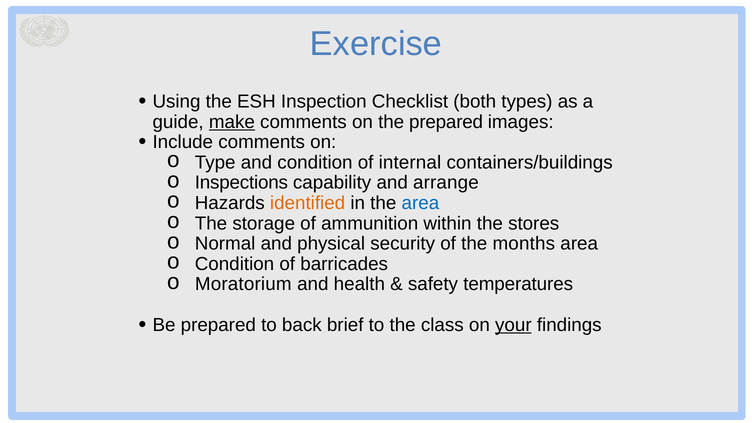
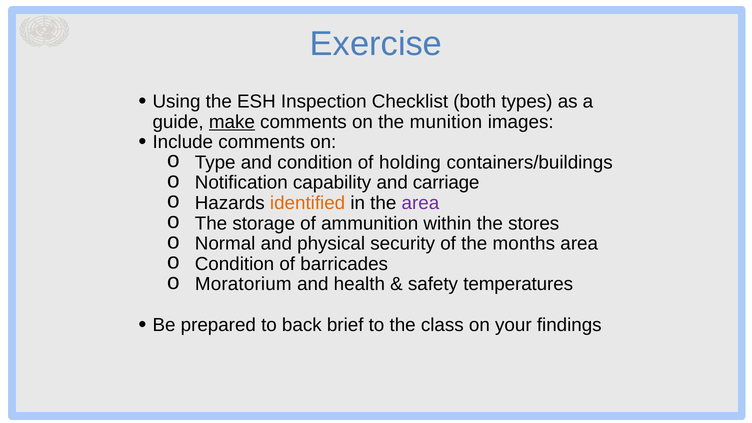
the prepared: prepared -> munition
internal: internal -> holding
Inspections: Inspections -> Notification
arrange: arrange -> carriage
area at (420, 203) colour: blue -> purple
your underline: present -> none
